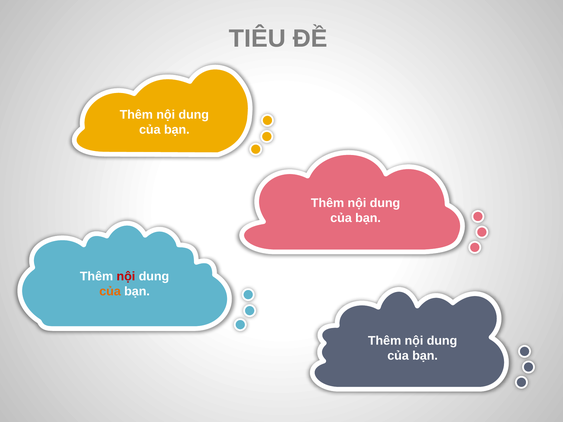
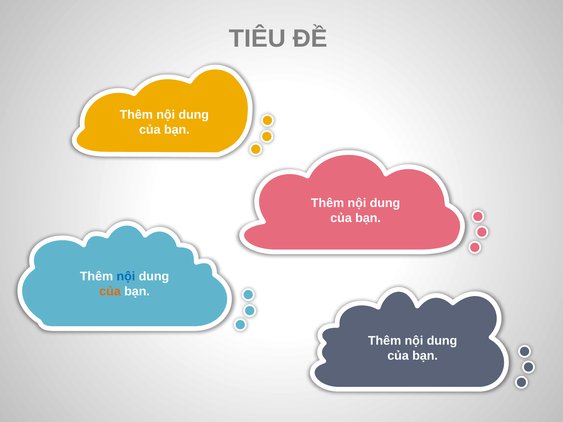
nội at (126, 276) colour: red -> blue
